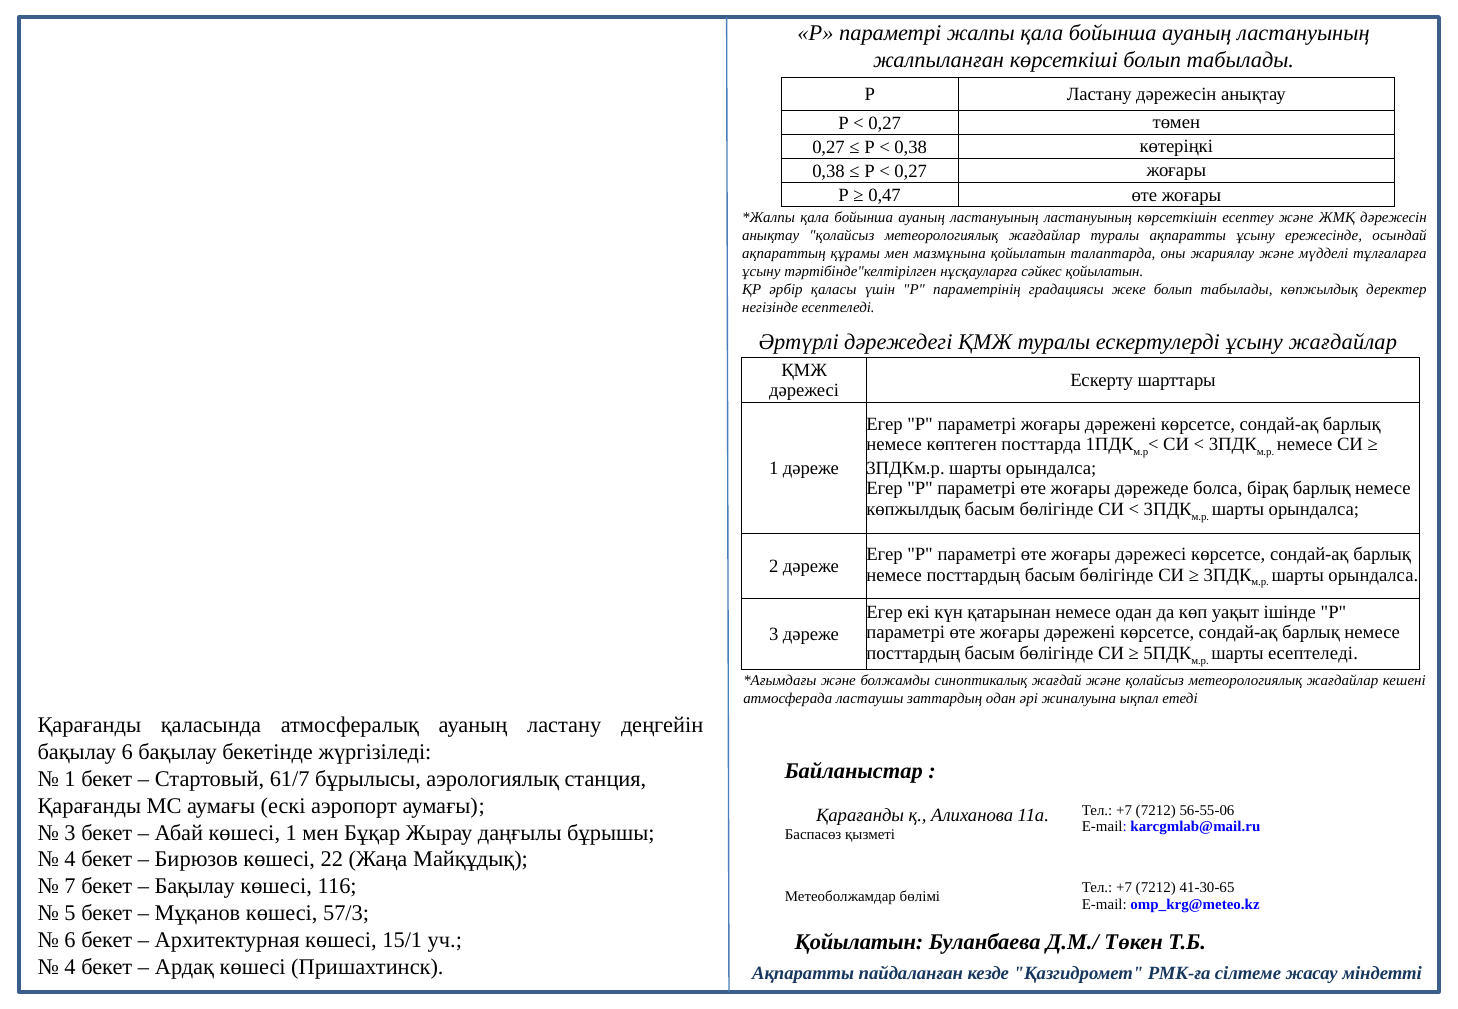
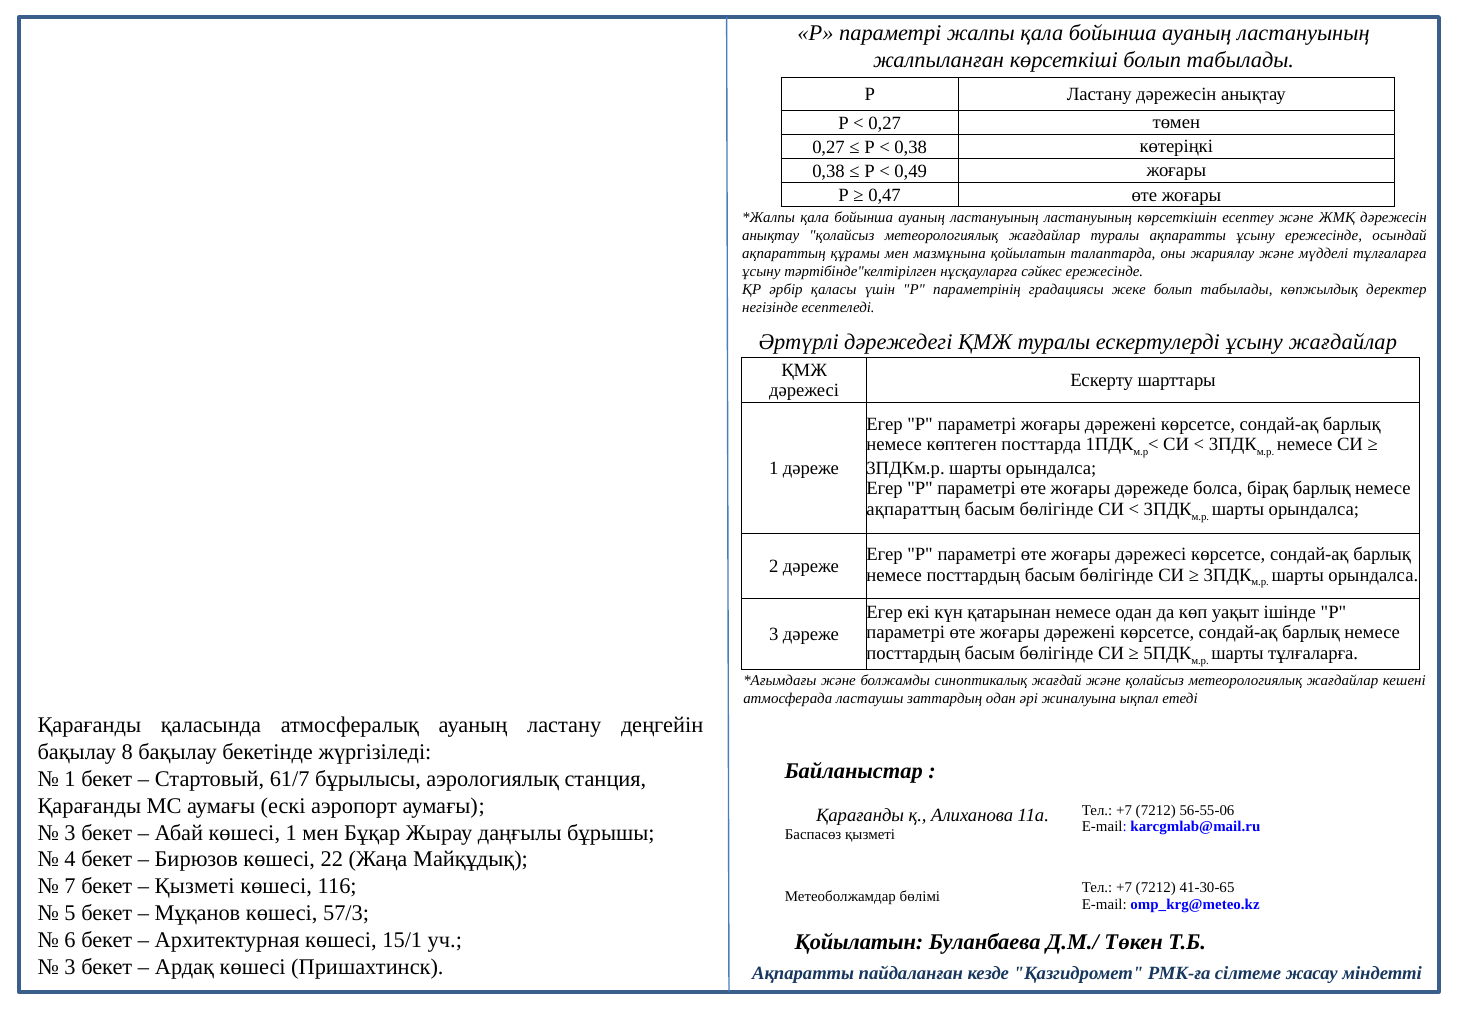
0,27 at (911, 172): 0,27 -> 0,49
сәйкес қойылатын: қойылатын -> ережесінде
көпжылдық at (913, 510): көпжылдық -> ақпараттың
шарты есептеледі: есептеледі -> тұлғаларға
бақылау 6: 6 -> 8
Бақылау at (195, 887): Бақылау -> Қызметі
4 at (70, 968): 4 -> 3
